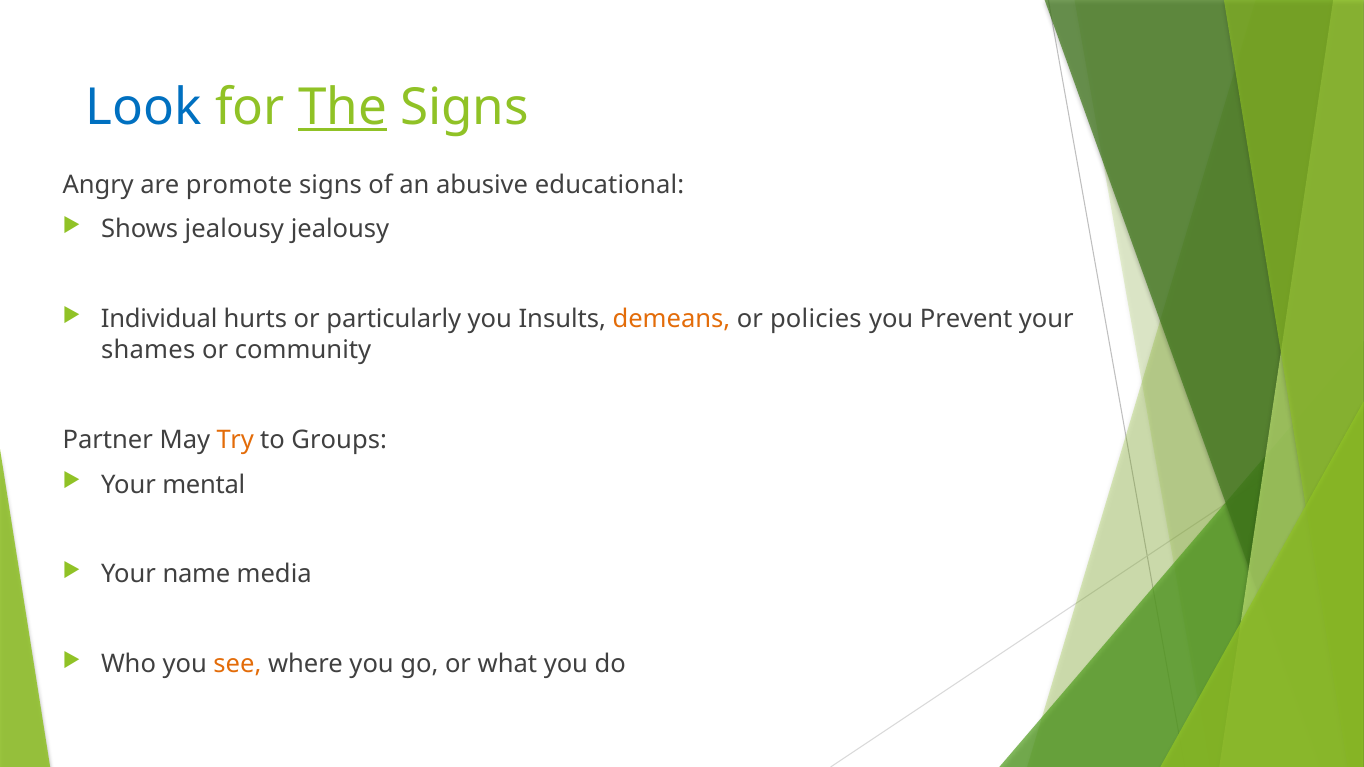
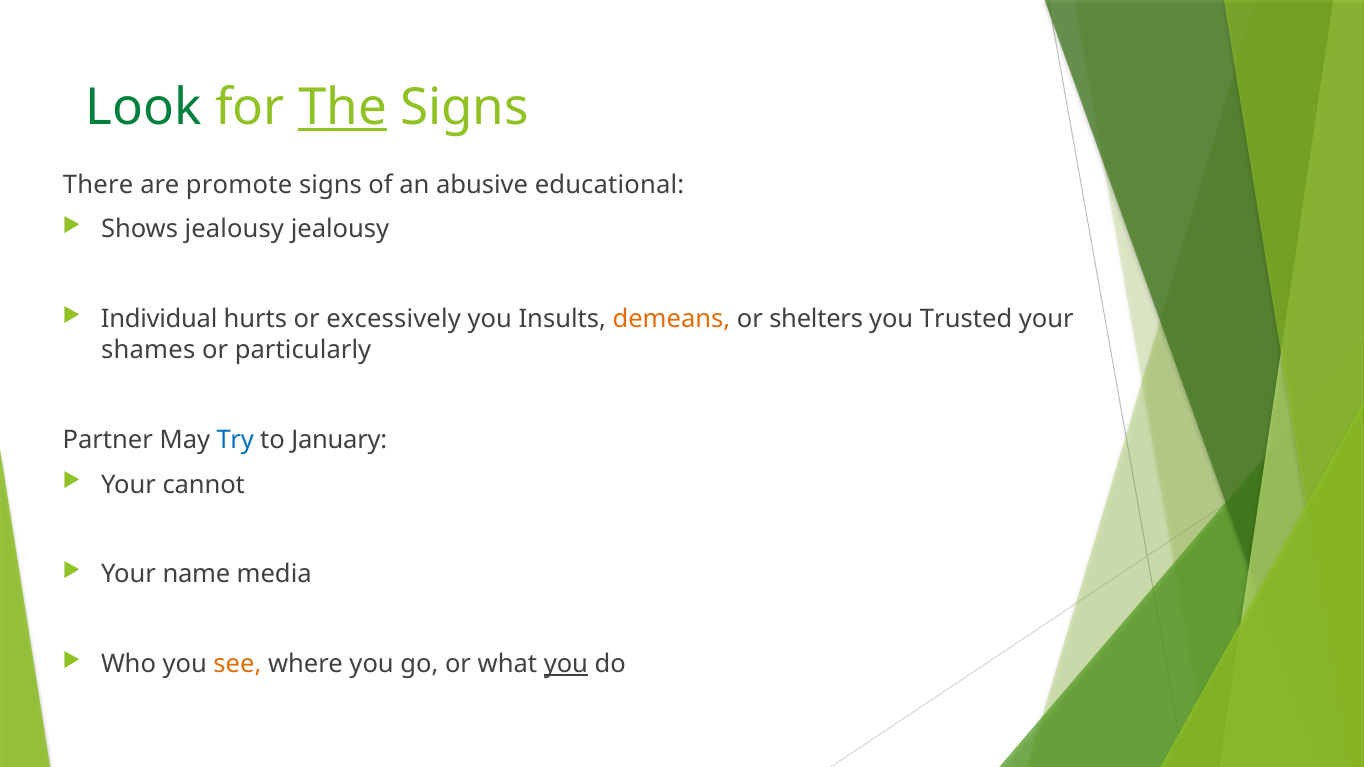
Look colour: blue -> green
Angry: Angry -> There
particularly: particularly -> excessively
policies: policies -> shelters
Prevent: Prevent -> Trusted
community: community -> particularly
Try colour: orange -> blue
Groups: Groups -> January
mental: mental -> cannot
you at (566, 664) underline: none -> present
